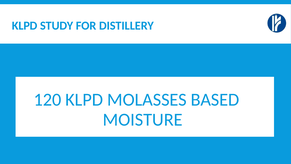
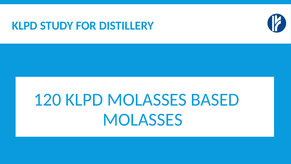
MOISTURE at (143, 119): MOISTURE -> MOLASSES
